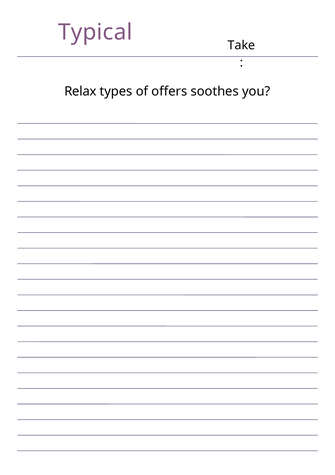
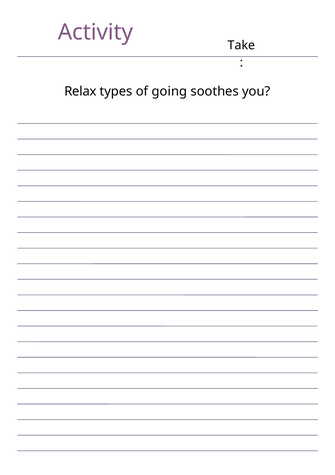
Typical: Typical -> Activity
offers: offers -> going
